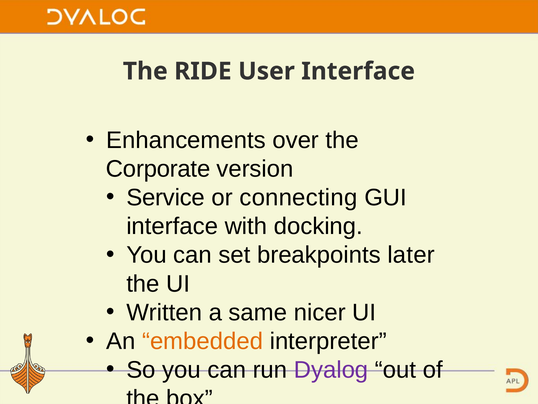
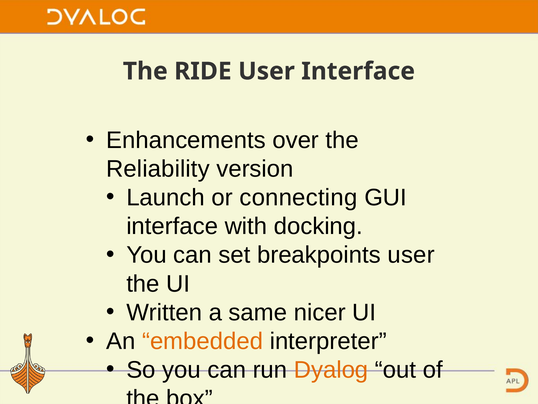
Corporate: Corporate -> Reliability
Service: Service -> Launch
breakpoints later: later -> user
Dyalog colour: purple -> orange
